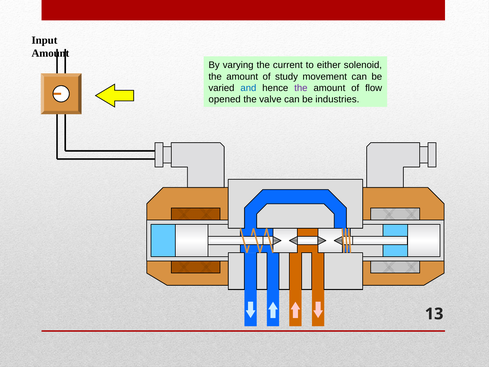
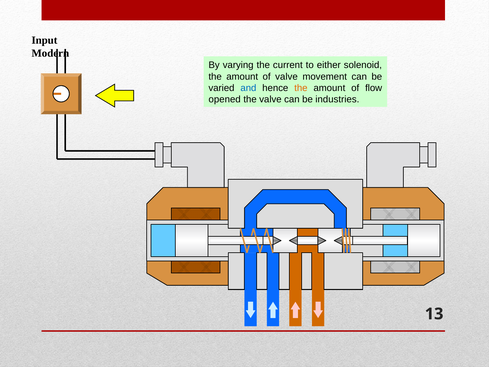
Amount at (50, 53): Amount -> Modern
of study: study -> valve
the at (301, 88) colour: purple -> orange
